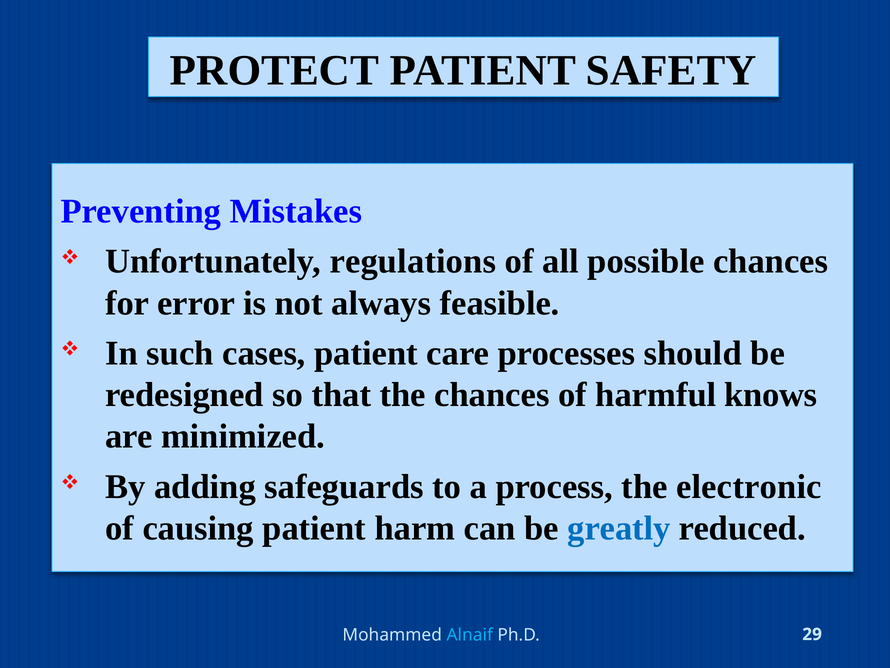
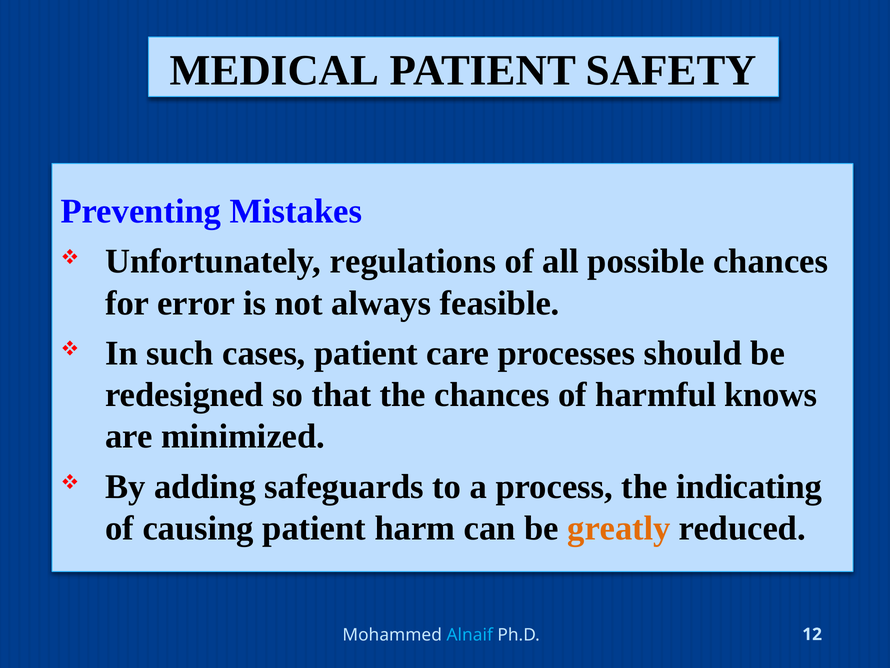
PROTECT: PROTECT -> MEDICAL
electronic: electronic -> indicating
greatly colour: blue -> orange
29: 29 -> 12
